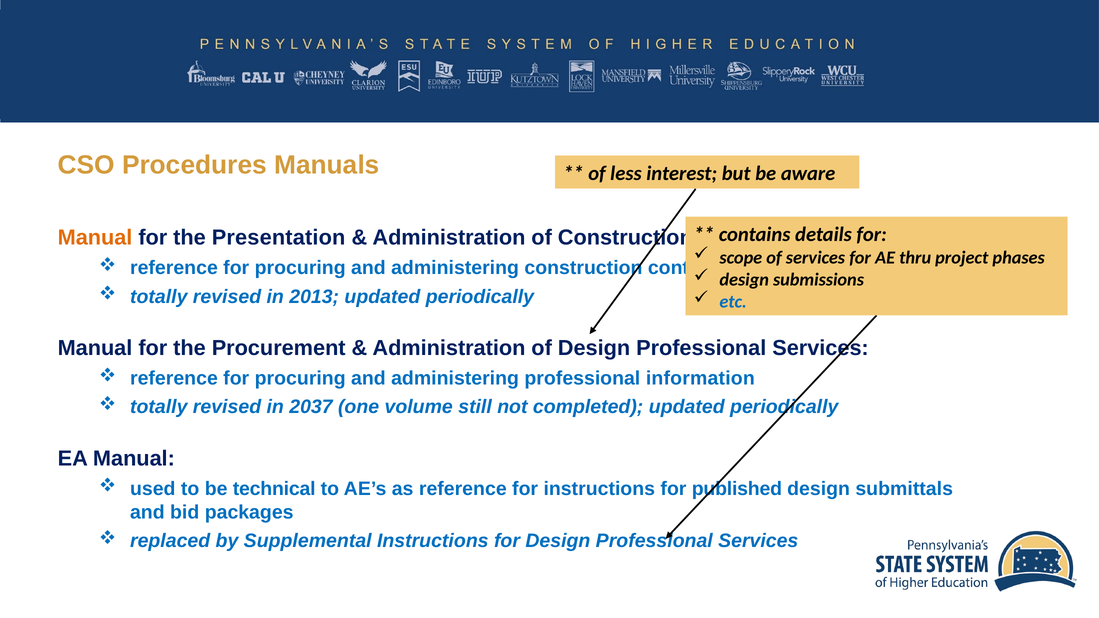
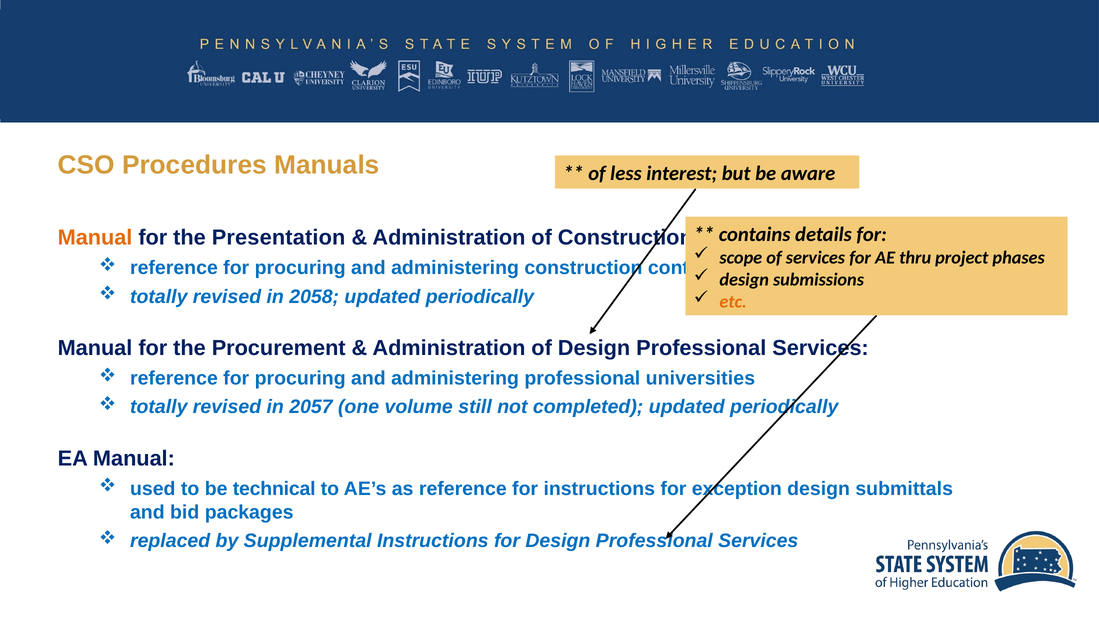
2013: 2013 -> 2058
etc colour: blue -> orange
information: information -> universities
2037: 2037 -> 2057
published: published -> exception
